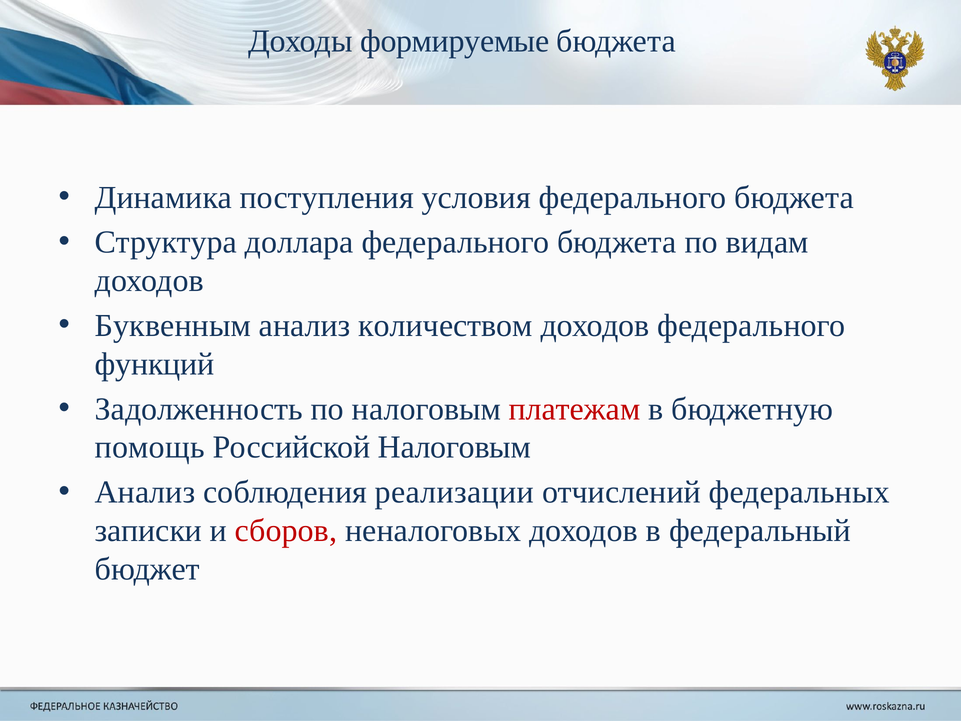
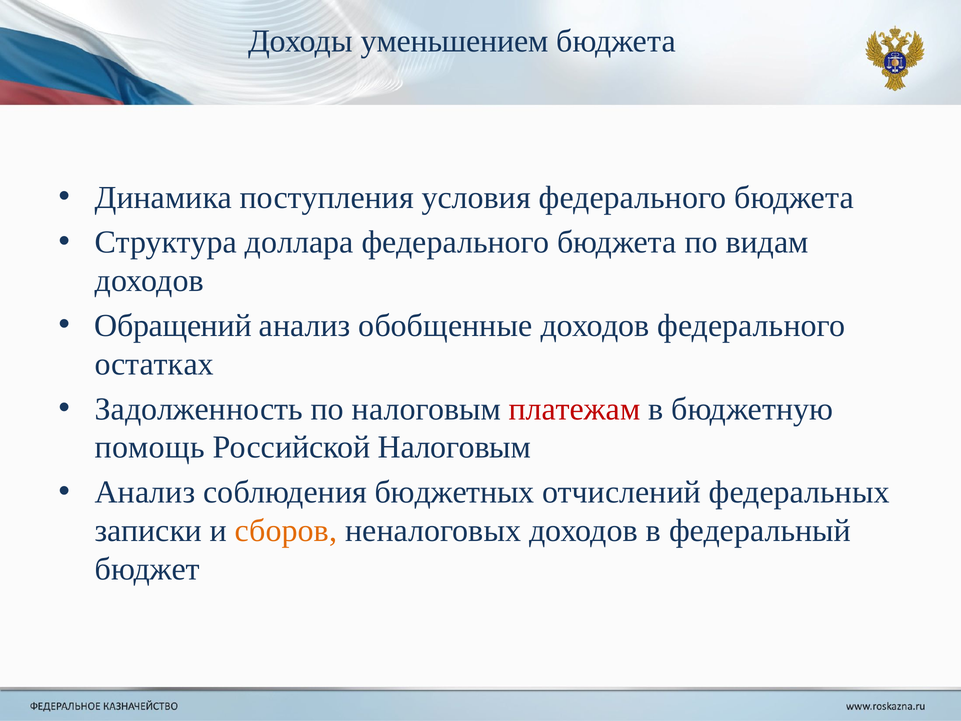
формируемые: формируемые -> уменьшением
Буквенным: Буквенным -> Обращений
количеством: количеством -> обобщенные
функций: функций -> остатках
реализации: реализации -> бюджетных
сборов colour: red -> orange
